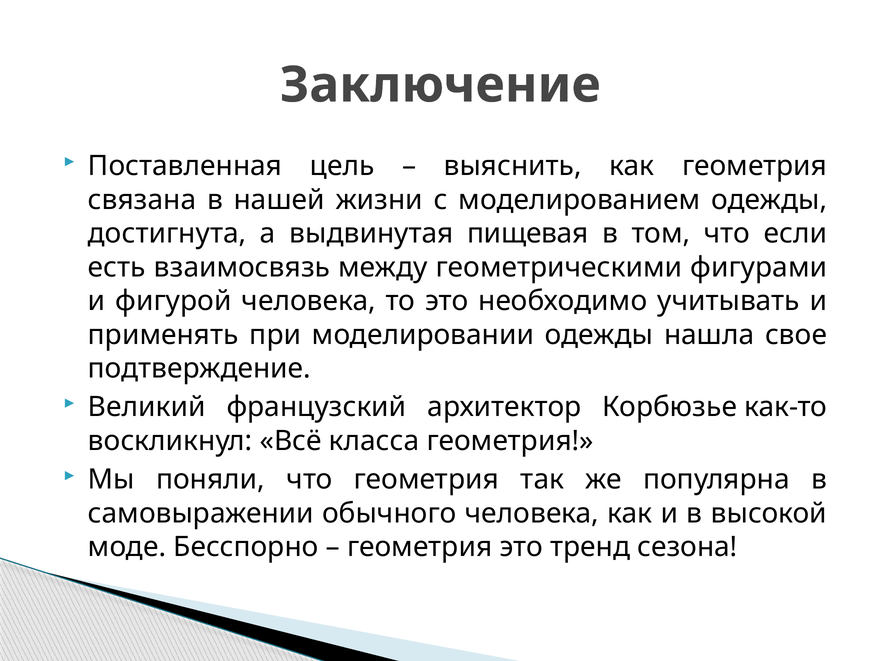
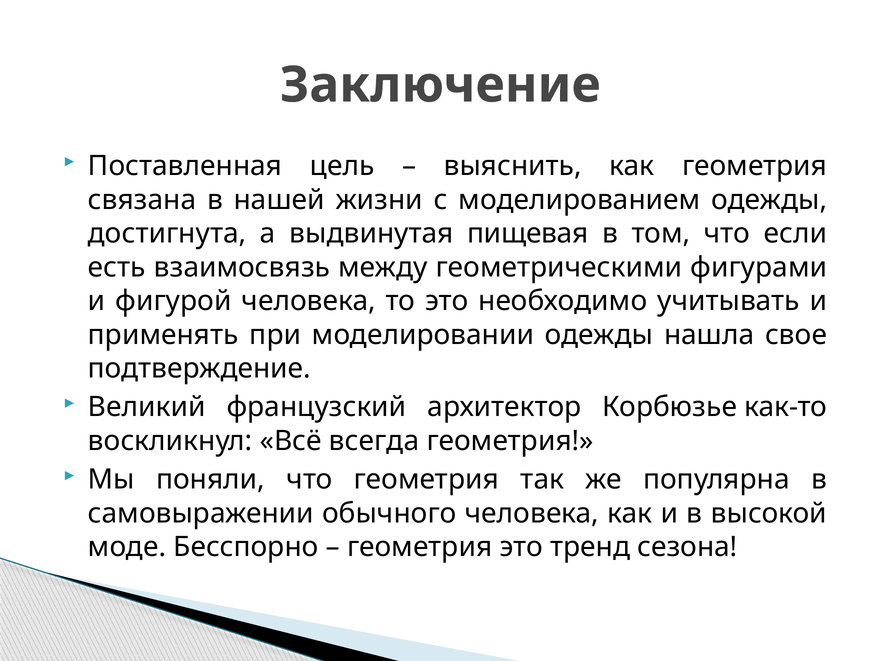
класса: класса -> всегда
